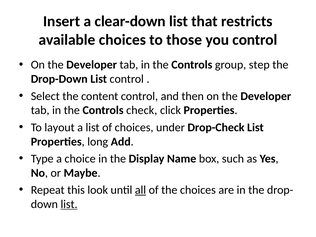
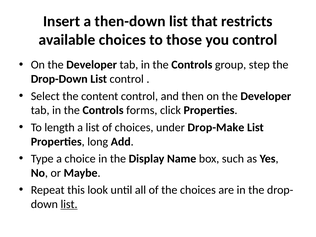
clear-down: clear-down -> then-down
check: check -> forms
layout: layout -> length
Drop-Check: Drop-Check -> Drop-Make
all underline: present -> none
